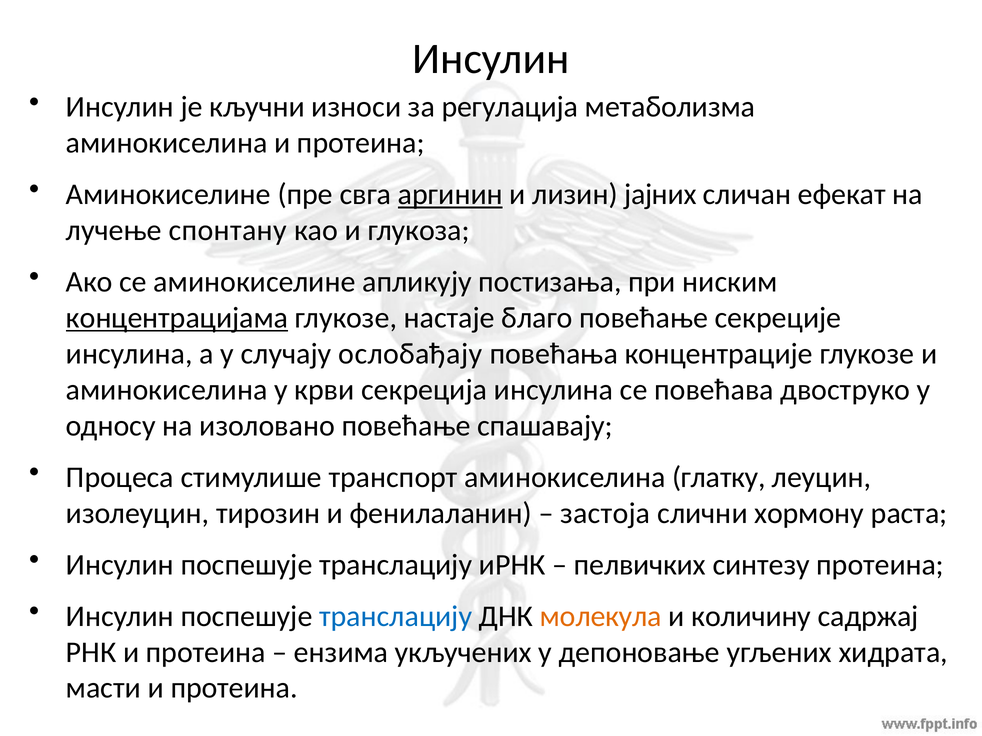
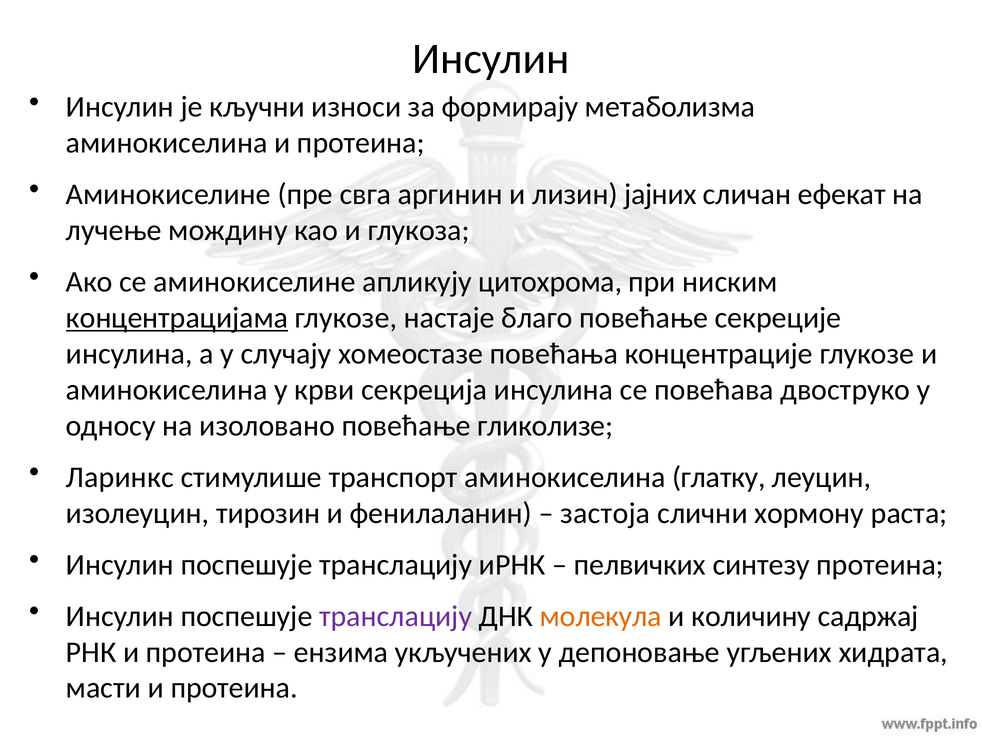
регулација: регулација -> формирају
аргинин underline: present -> none
спонтану: спонтану -> мождину
постизања: постизања -> цитохрома
ослобађају: ослобађају -> хомеостазе
спашавају: спашавају -> гликолизе
Процеса: Процеса -> Ларинкс
транслацију at (396, 617) colour: blue -> purple
